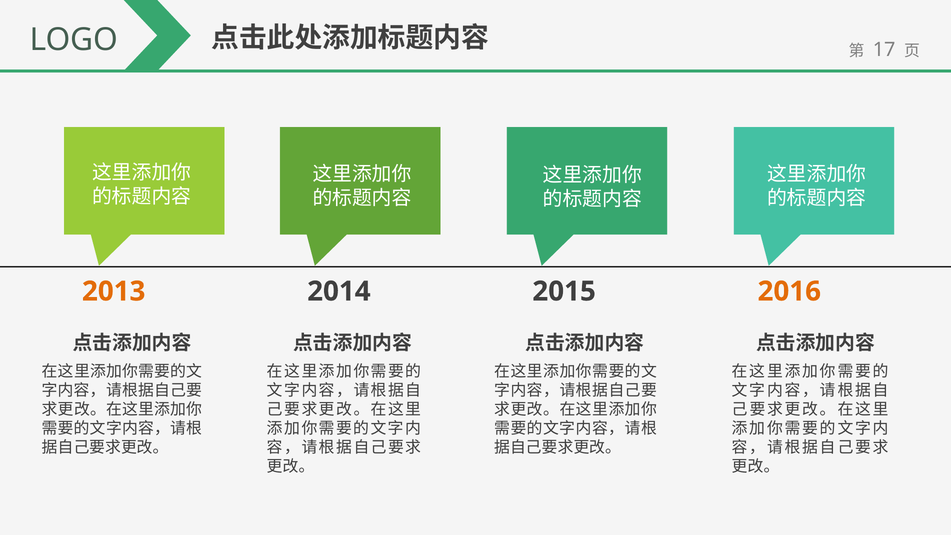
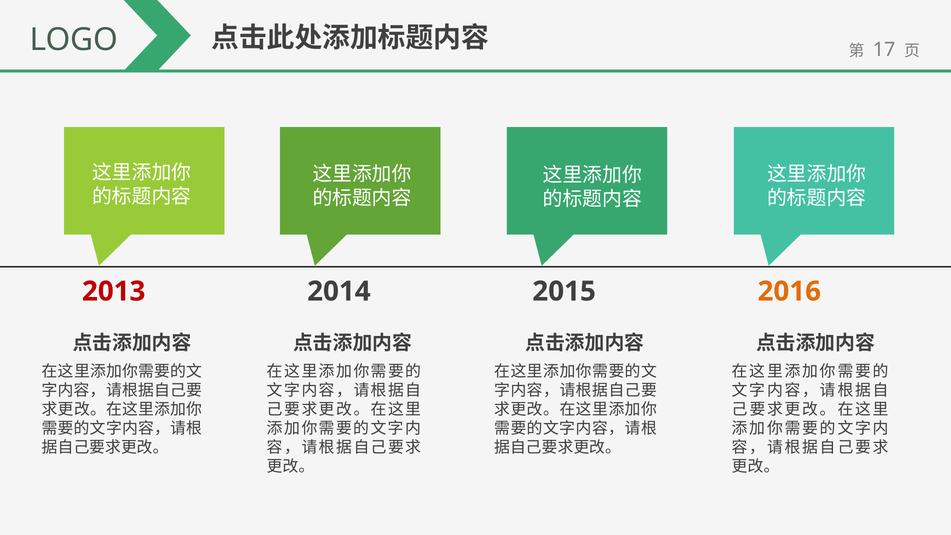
2013 colour: orange -> red
